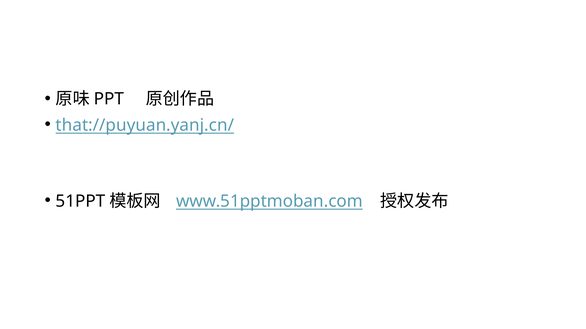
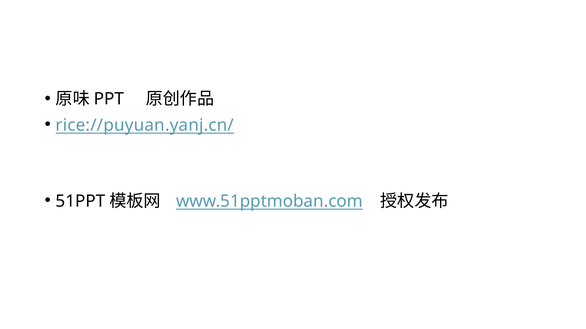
that://puyuan.yanj.cn/: that://puyuan.yanj.cn/ -> rice://puyuan.yanj.cn/
